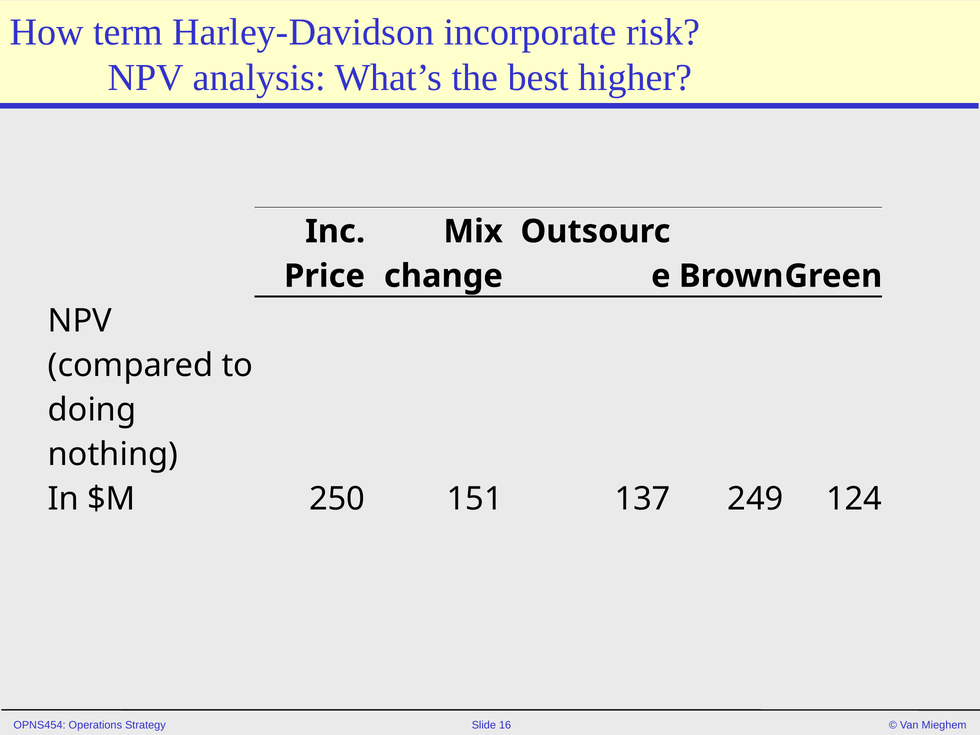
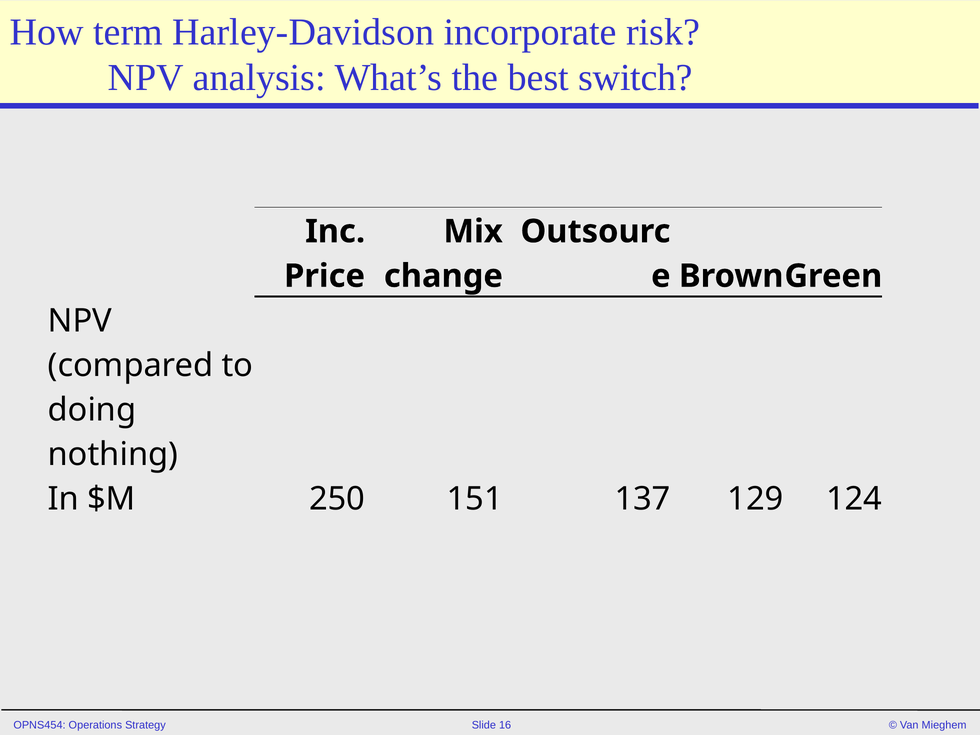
higher: higher -> switch
249: 249 -> 129
